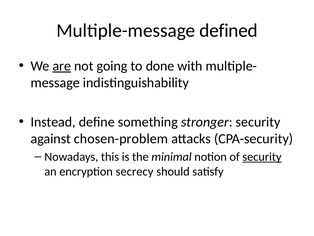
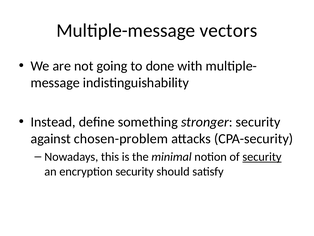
defined: defined -> vectors
are underline: present -> none
encryption secrecy: secrecy -> security
